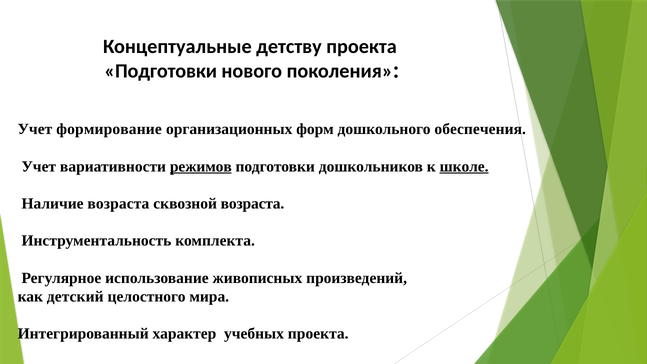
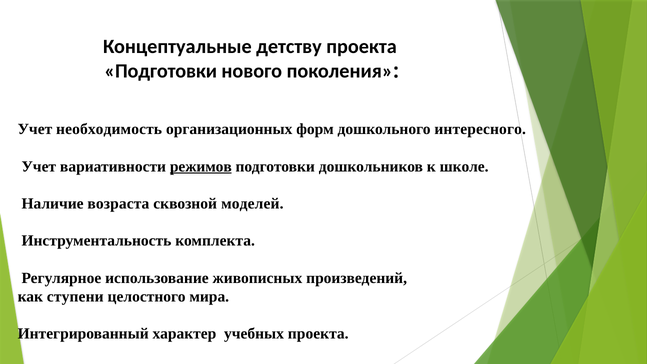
формирование: формирование -> необходимость
обеспечения: обеспечения -> интересного
школе underline: present -> none
сквозной возраста: возраста -> моделей
детский: детский -> ступени
